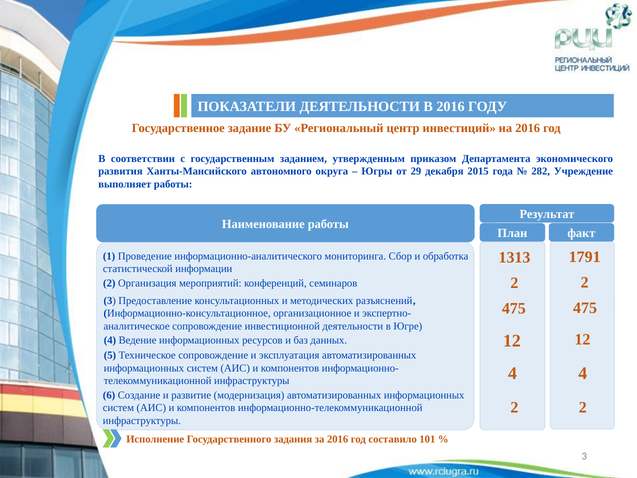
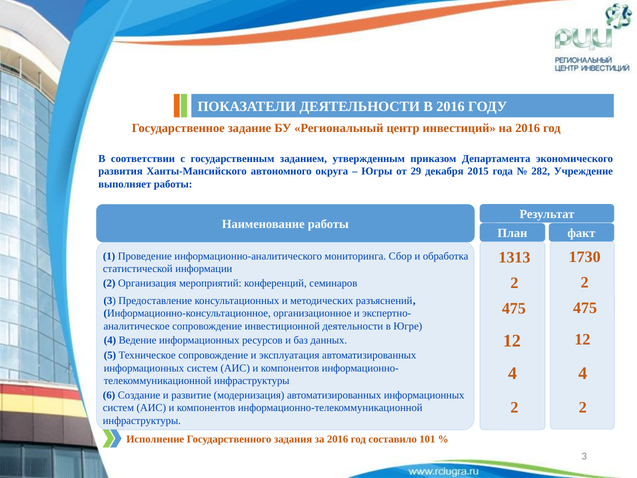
1791: 1791 -> 1730
